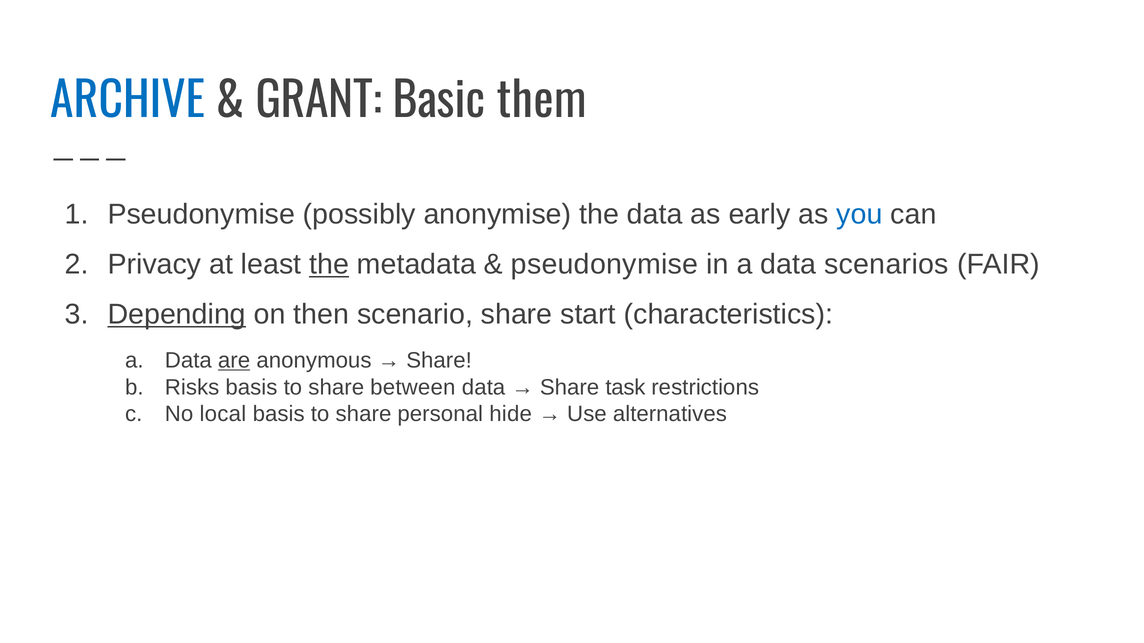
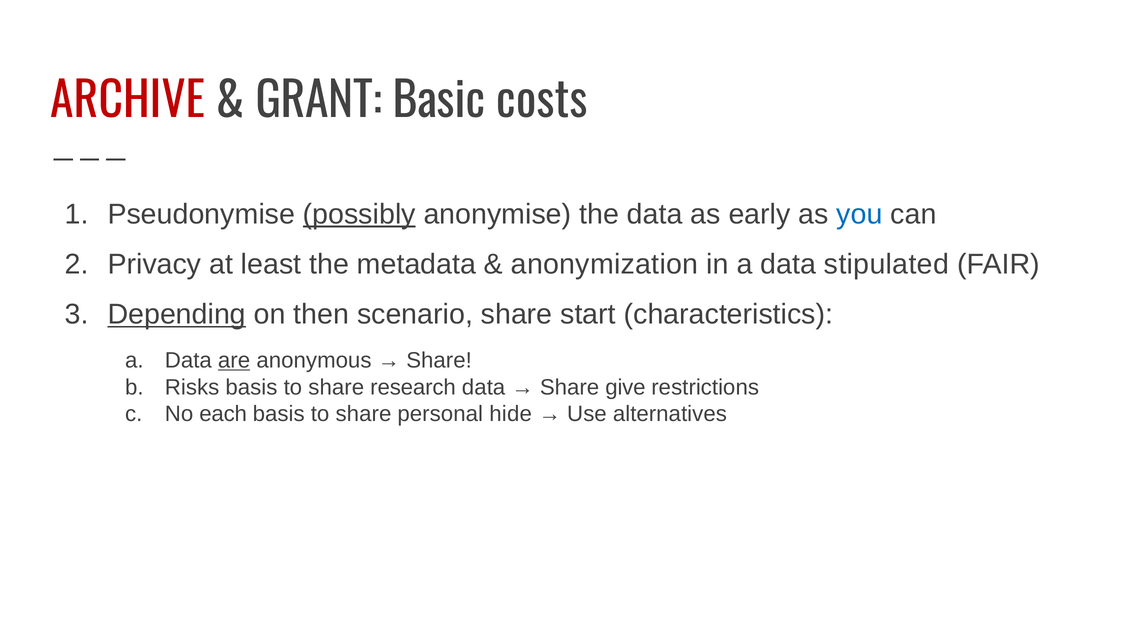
ARCHIVE colour: blue -> red
them: them -> costs
possibly underline: none -> present
the at (329, 265) underline: present -> none
pseudonymise at (605, 265): pseudonymise -> anonymization
scenarios: scenarios -> stipulated
between: between -> research
task: task -> give
local: local -> each
